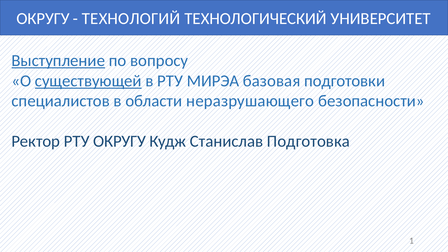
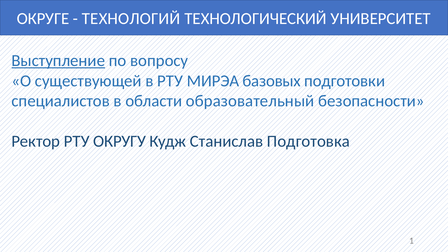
ОКРУГУ at (43, 19): ОКРУГУ -> ОКРУГЕ
существующей underline: present -> none
базовая: базовая -> базовых
неразрушающего: неразрушающего -> образовательный
